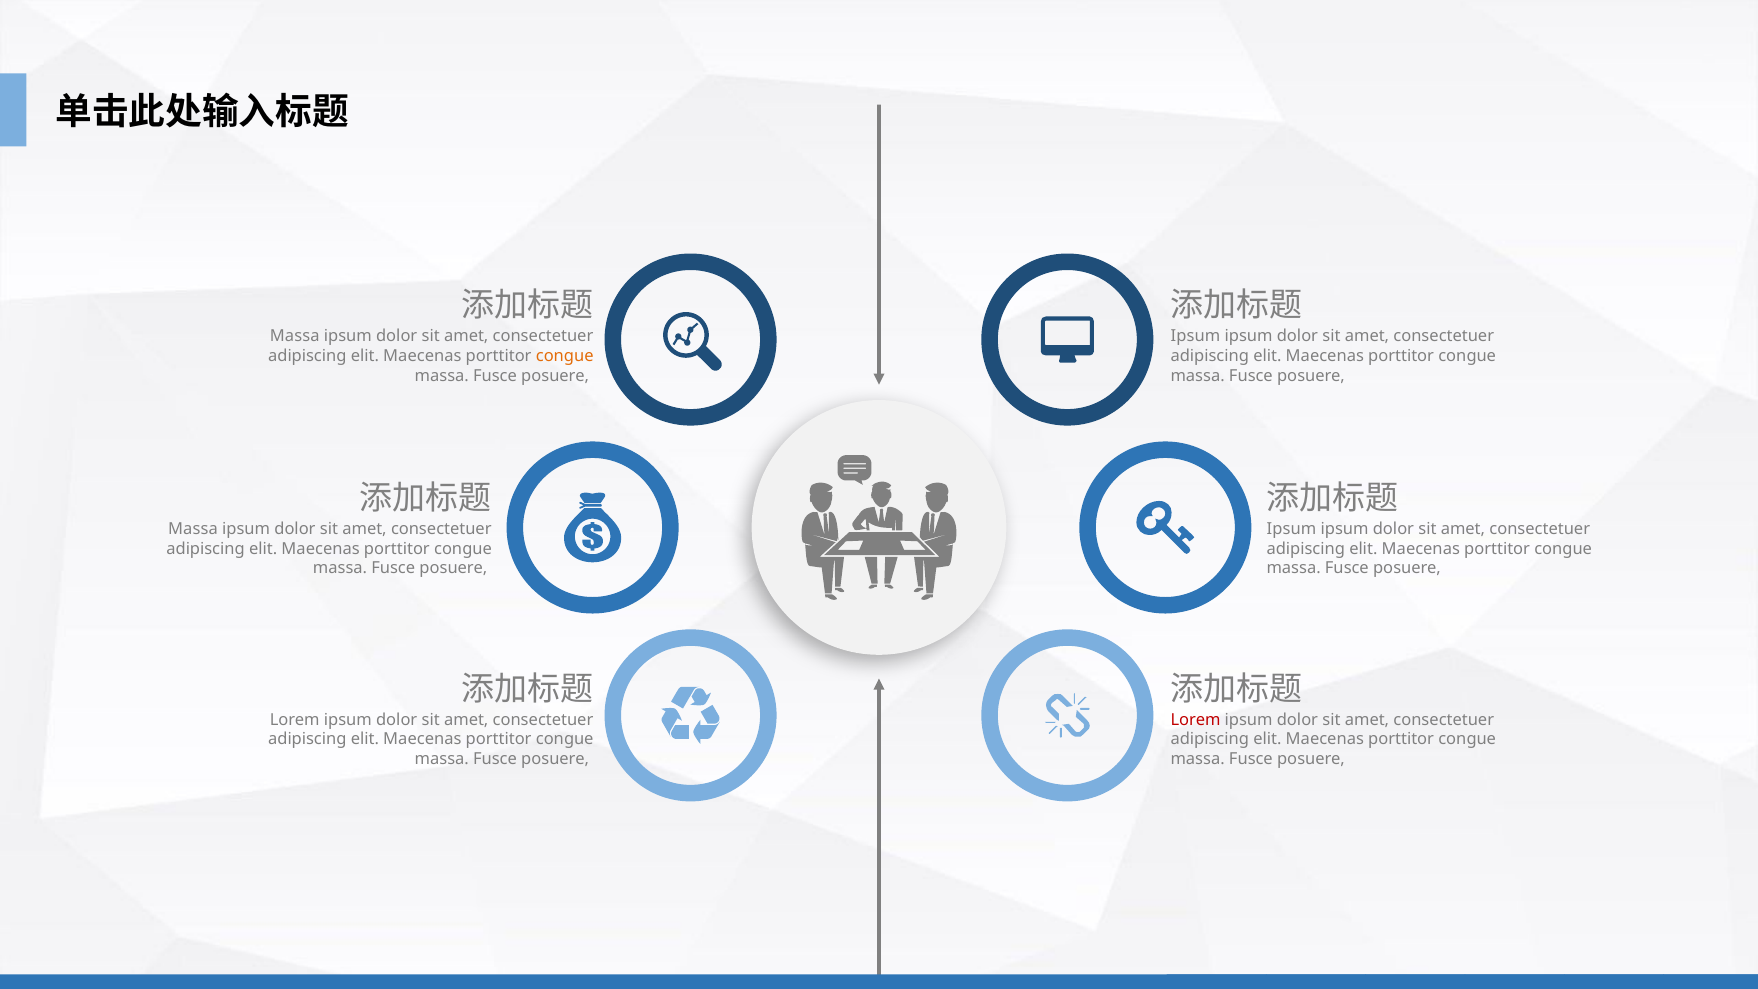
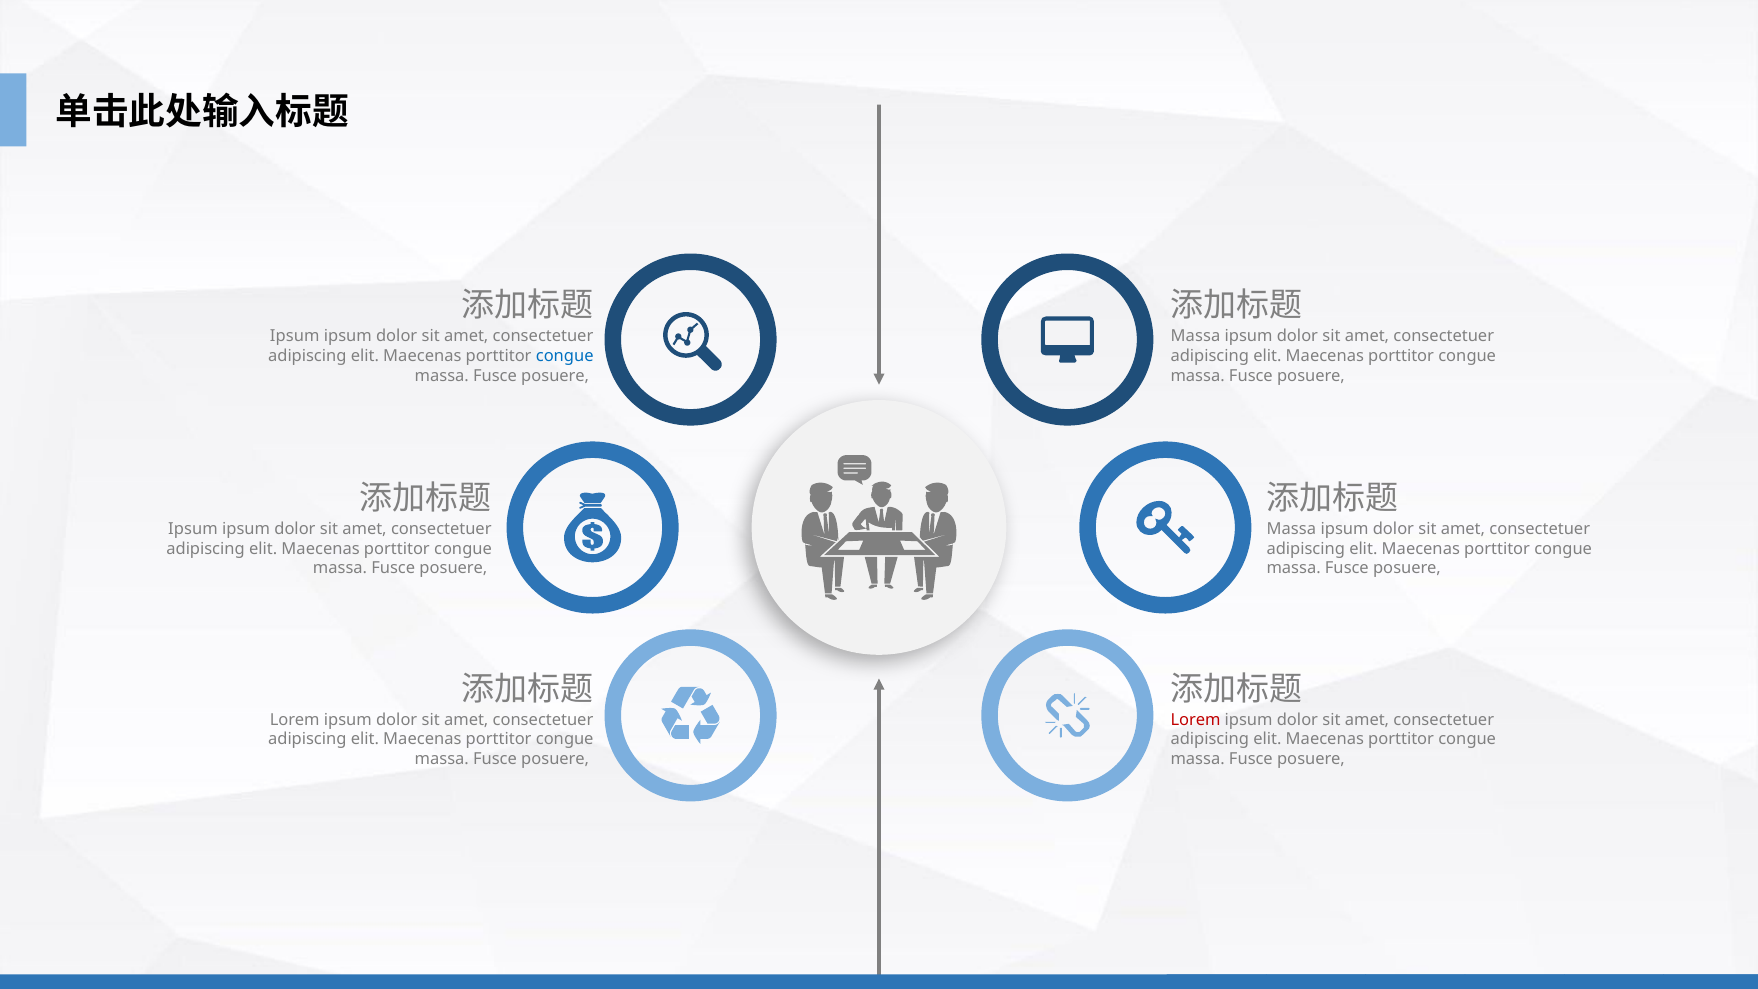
Massa at (295, 336): Massa -> Ipsum
Ipsum at (1195, 336): Ipsum -> Massa
congue at (565, 356) colour: orange -> blue
Massa at (193, 529): Massa -> Ipsum
Ipsum at (1291, 529): Ipsum -> Massa
